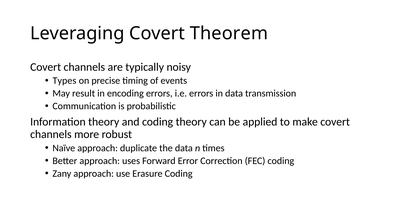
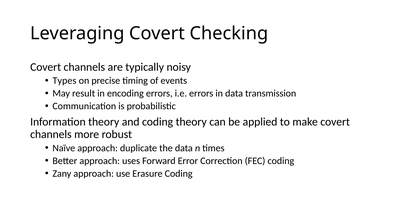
Theorem: Theorem -> Checking
